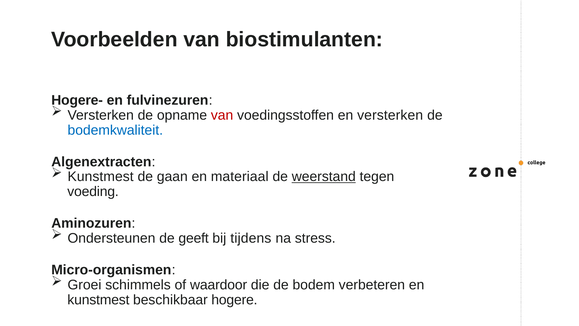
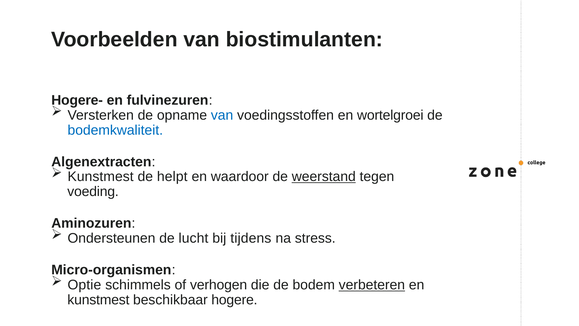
van at (222, 115) colour: red -> blue
en versterken: versterken -> wortelgroei
gaan: gaan -> helpt
materiaal: materiaal -> waardoor
geeft: geeft -> lucht
Groei: Groei -> Optie
waardoor: waardoor -> verhogen
verbeteren underline: none -> present
